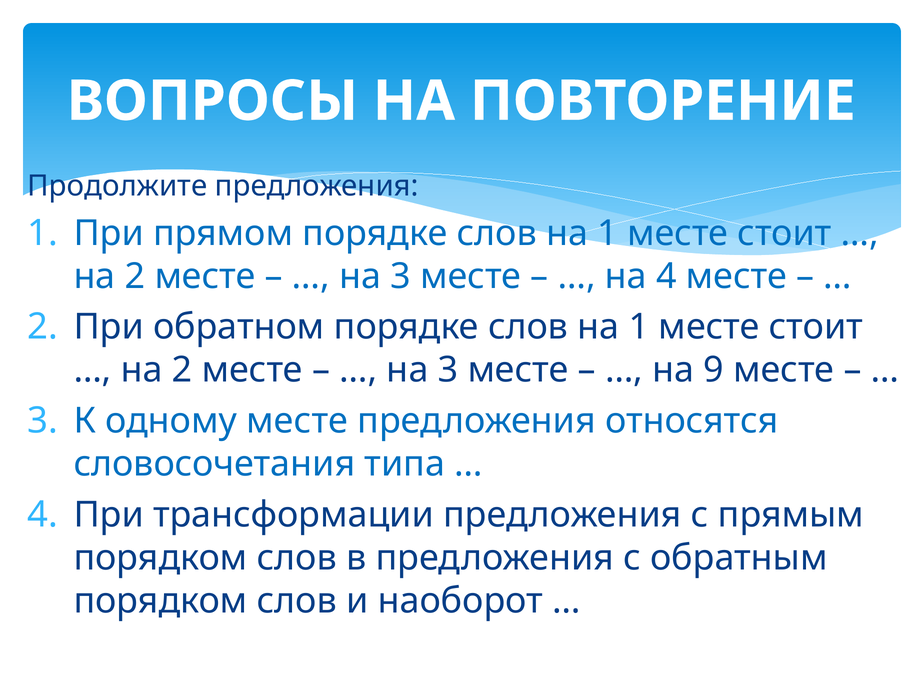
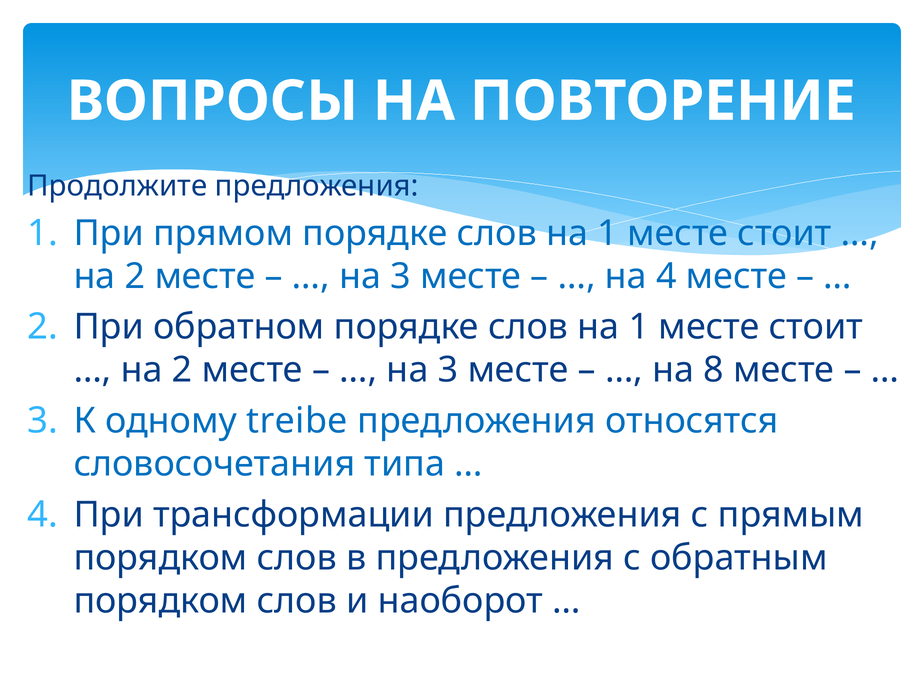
9: 9 -> 8
одному месте: месте -> treibe
